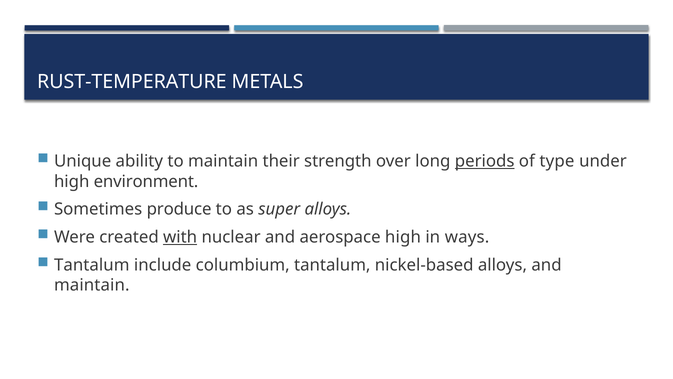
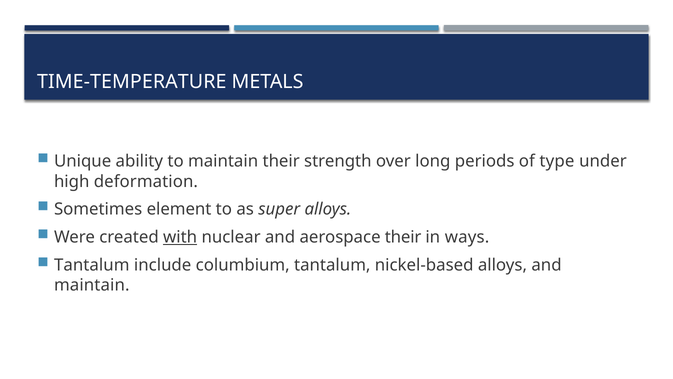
RUST-TEMPERATURE: RUST-TEMPERATURE -> TIME-TEMPERATURE
periods underline: present -> none
environment: environment -> deformation
produce: produce -> element
aerospace high: high -> their
